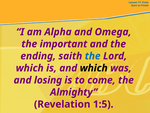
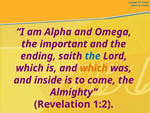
which at (94, 68) colour: black -> orange
losing: losing -> inside
1:5: 1:5 -> 1:2
